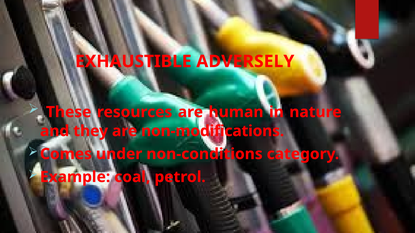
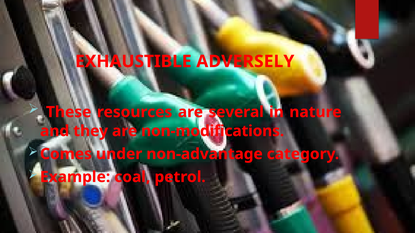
human: human -> several
non-conditions: non-conditions -> non-advantage
